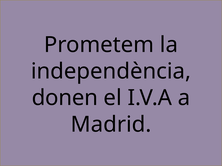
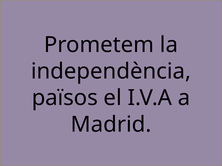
donen: donen -> països
